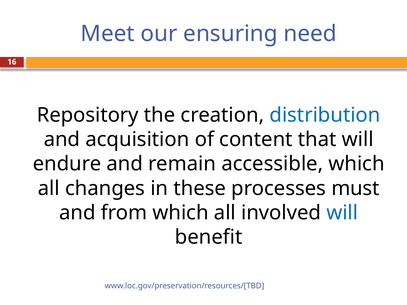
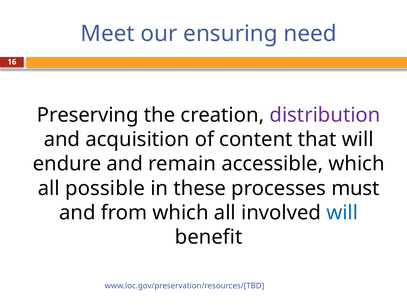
Repository: Repository -> Preserving
distribution colour: blue -> purple
changes: changes -> possible
